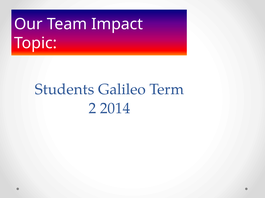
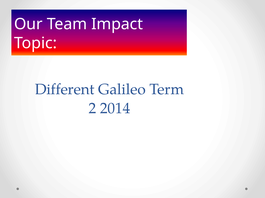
Students: Students -> Different
